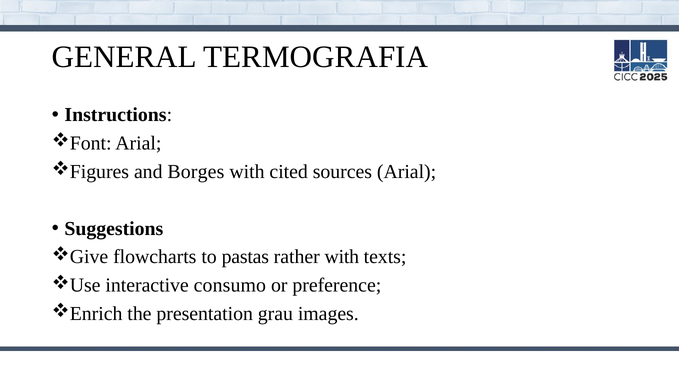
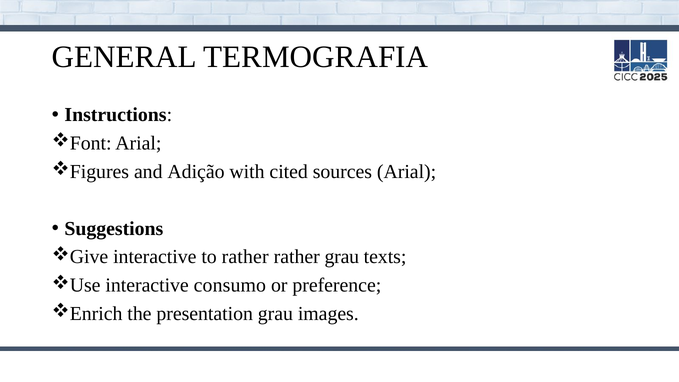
Borges: Borges -> Adição
flowcharts at (155, 257): flowcharts -> interactive
to pastas: pastas -> rather
rather with: with -> grau
